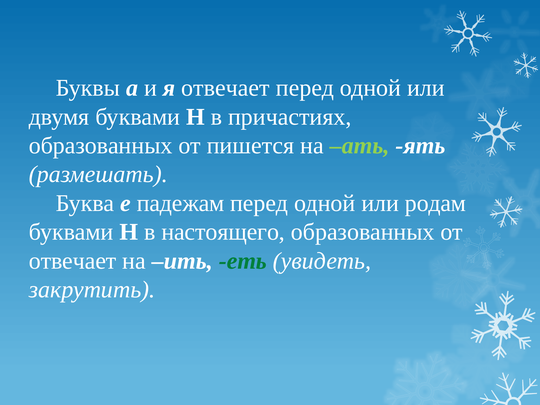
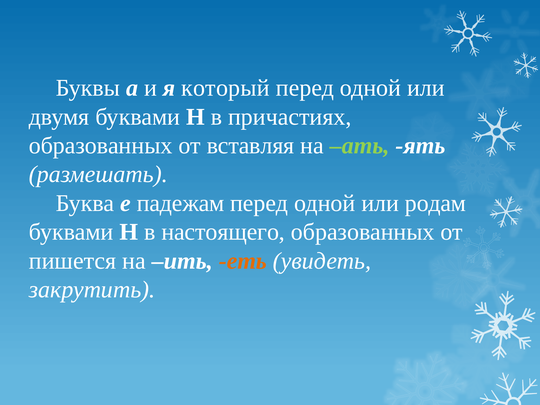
я отвечает: отвечает -> который
пишется: пишется -> вставляя
отвечает at (73, 261): отвечает -> пишется
еть colour: green -> orange
